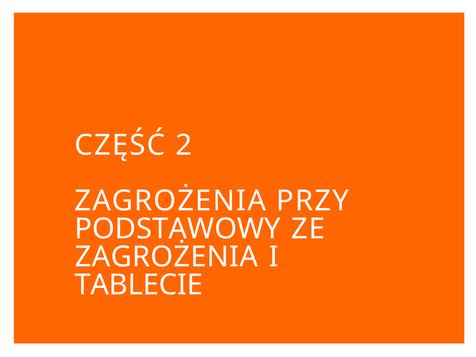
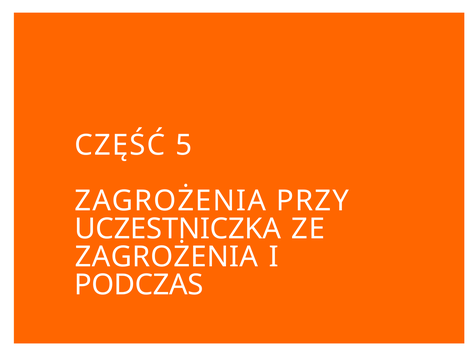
2: 2 -> 5
PODSTAWOWY: PODSTAWOWY -> UCZESTNICZKA
TABLECIE: TABLECIE -> PODCZAS
